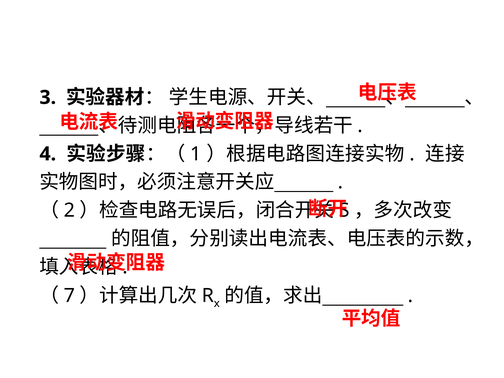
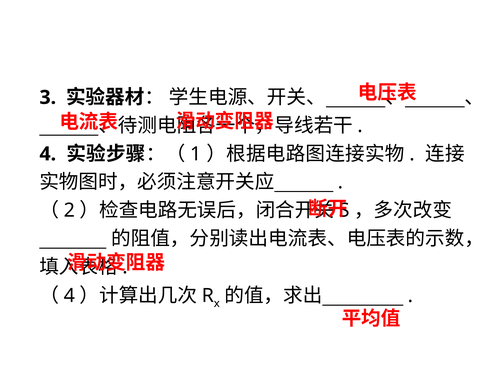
7 at (69, 296): 7 -> 4
